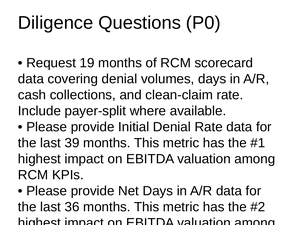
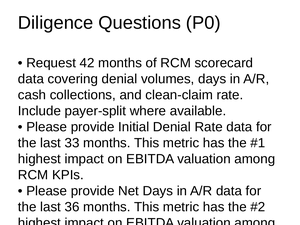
19: 19 -> 42
39: 39 -> 33
